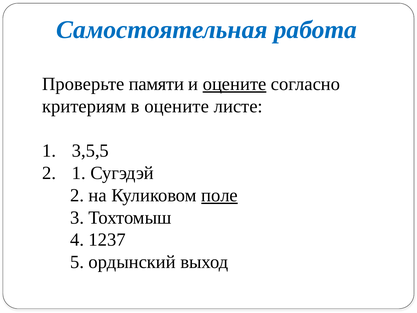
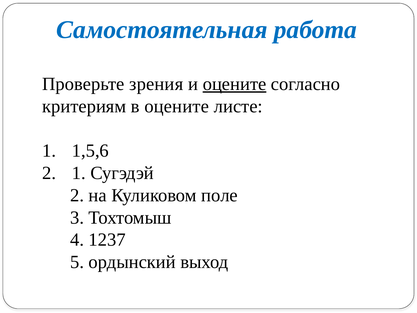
памяти: памяти -> зрения
3,5,5: 3,5,5 -> 1,5,6
поле underline: present -> none
